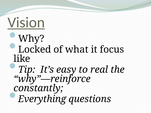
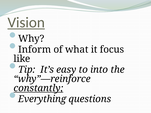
Locked: Locked -> Inform
real: real -> into
constantly underline: none -> present
